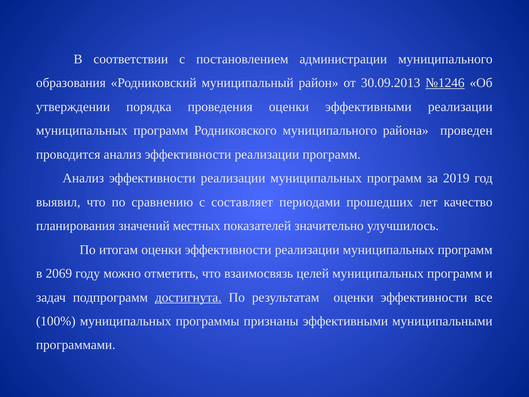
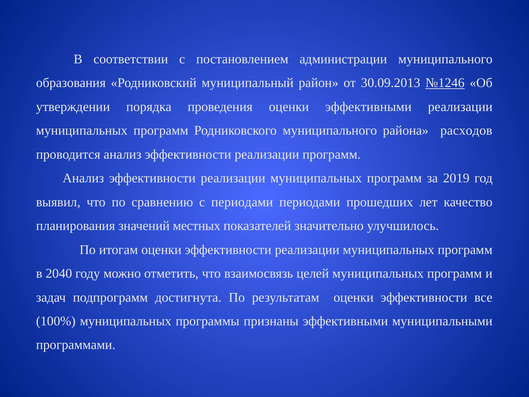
проведен: проведен -> расходов
с составляет: составляет -> периодами
2069: 2069 -> 2040
достигнута underline: present -> none
